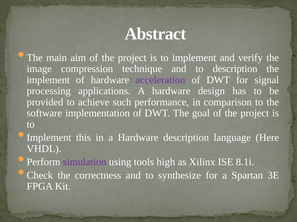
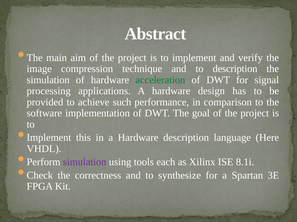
implement at (48, 80): implement -> simulation
acceleration colour: purple -> green
high: high -> each
